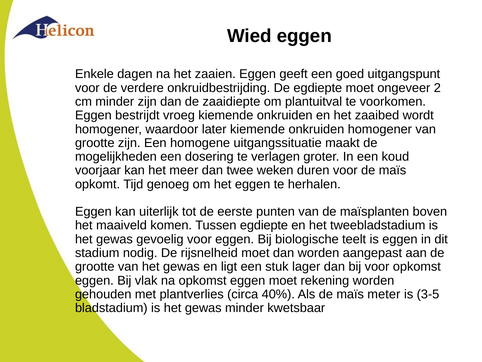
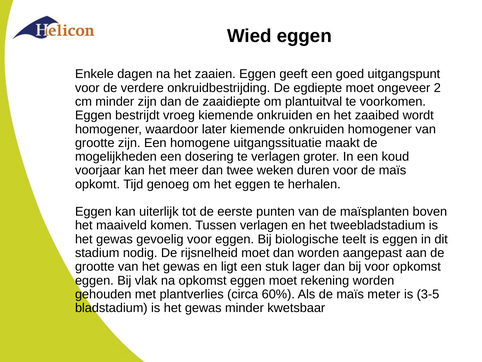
Tussen egdiepte: egdiepte -> verlagen
40%: 40% -> 60%
